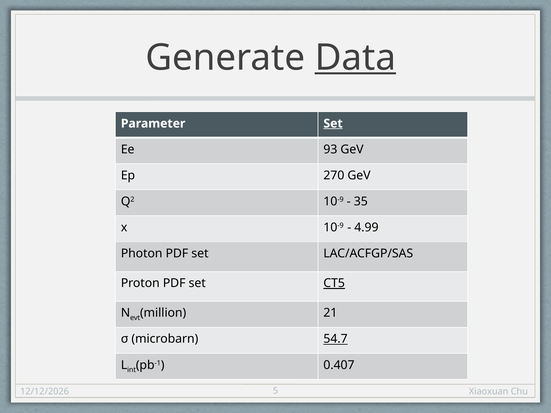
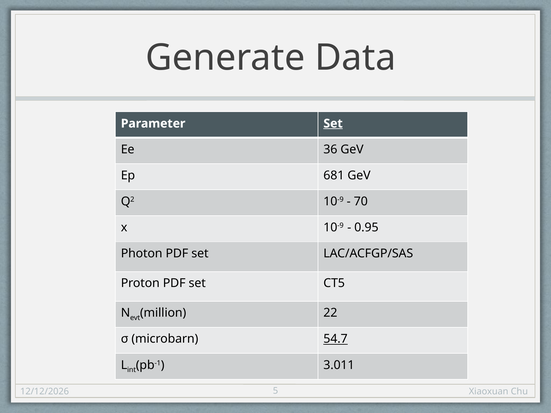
Data underline: present -> none
93: 93 -> 36
270: 270 -> 681
35: 35 -> 70
4.99: 4.99 -> 0.95
CT5 underline: present -> none
21: 21 -> 22
0.407: 0.407 -> 3.011
